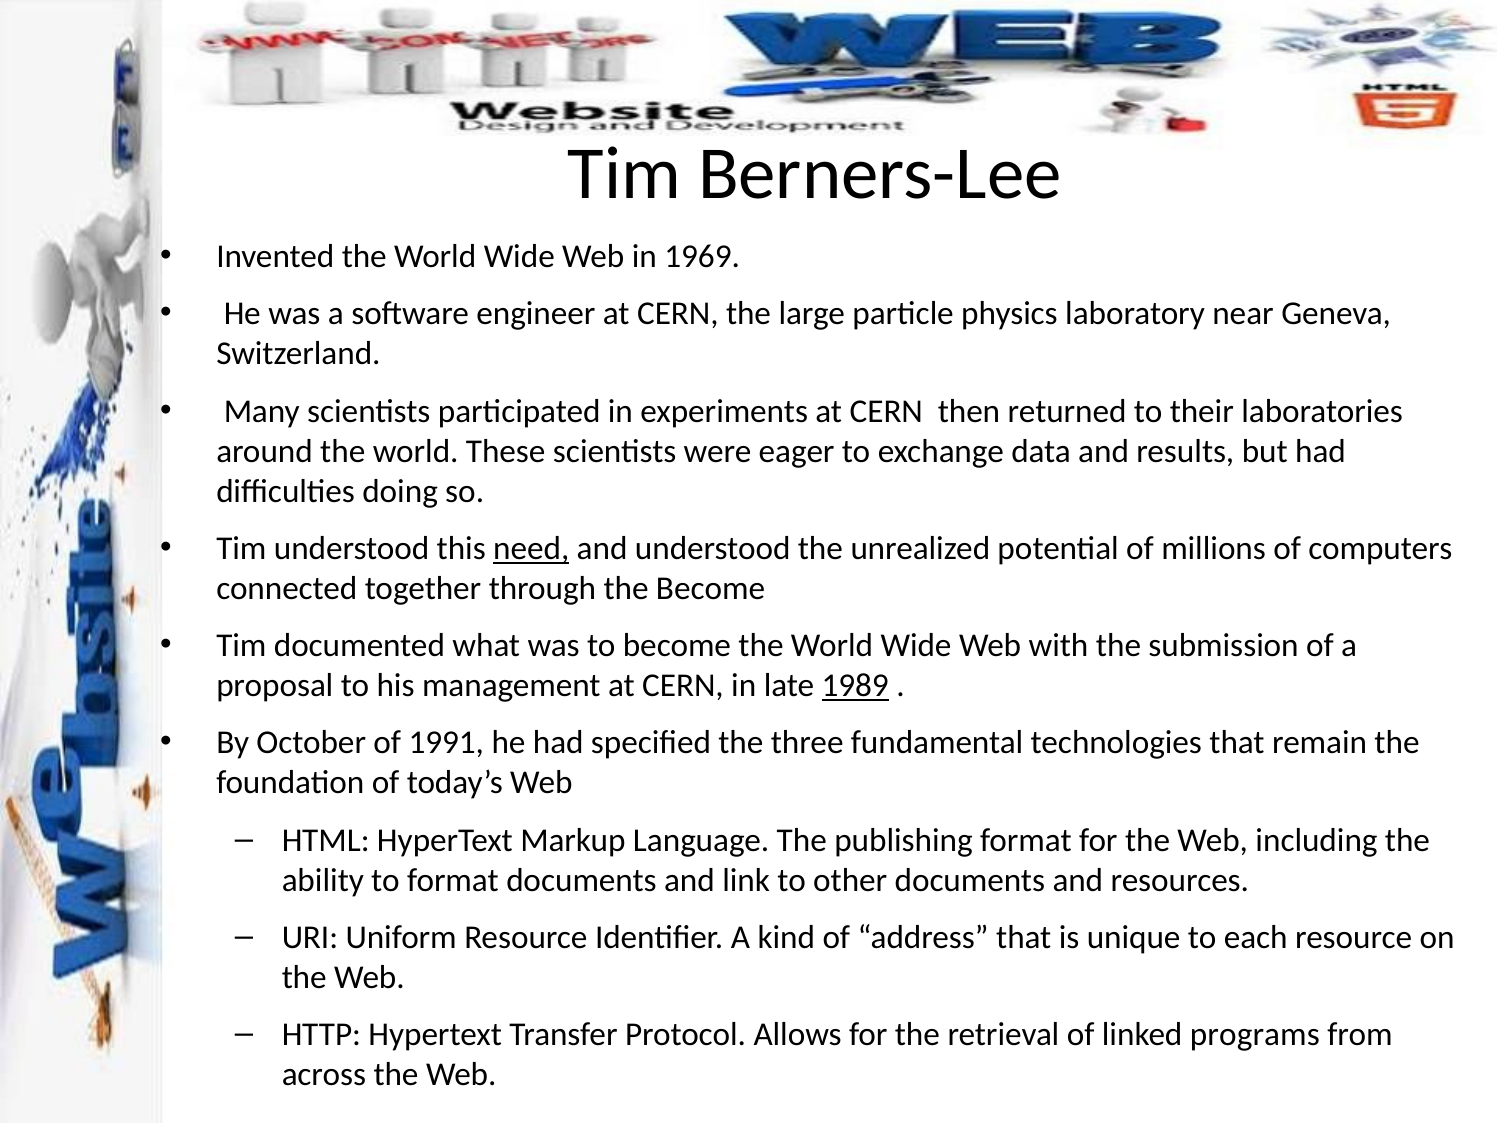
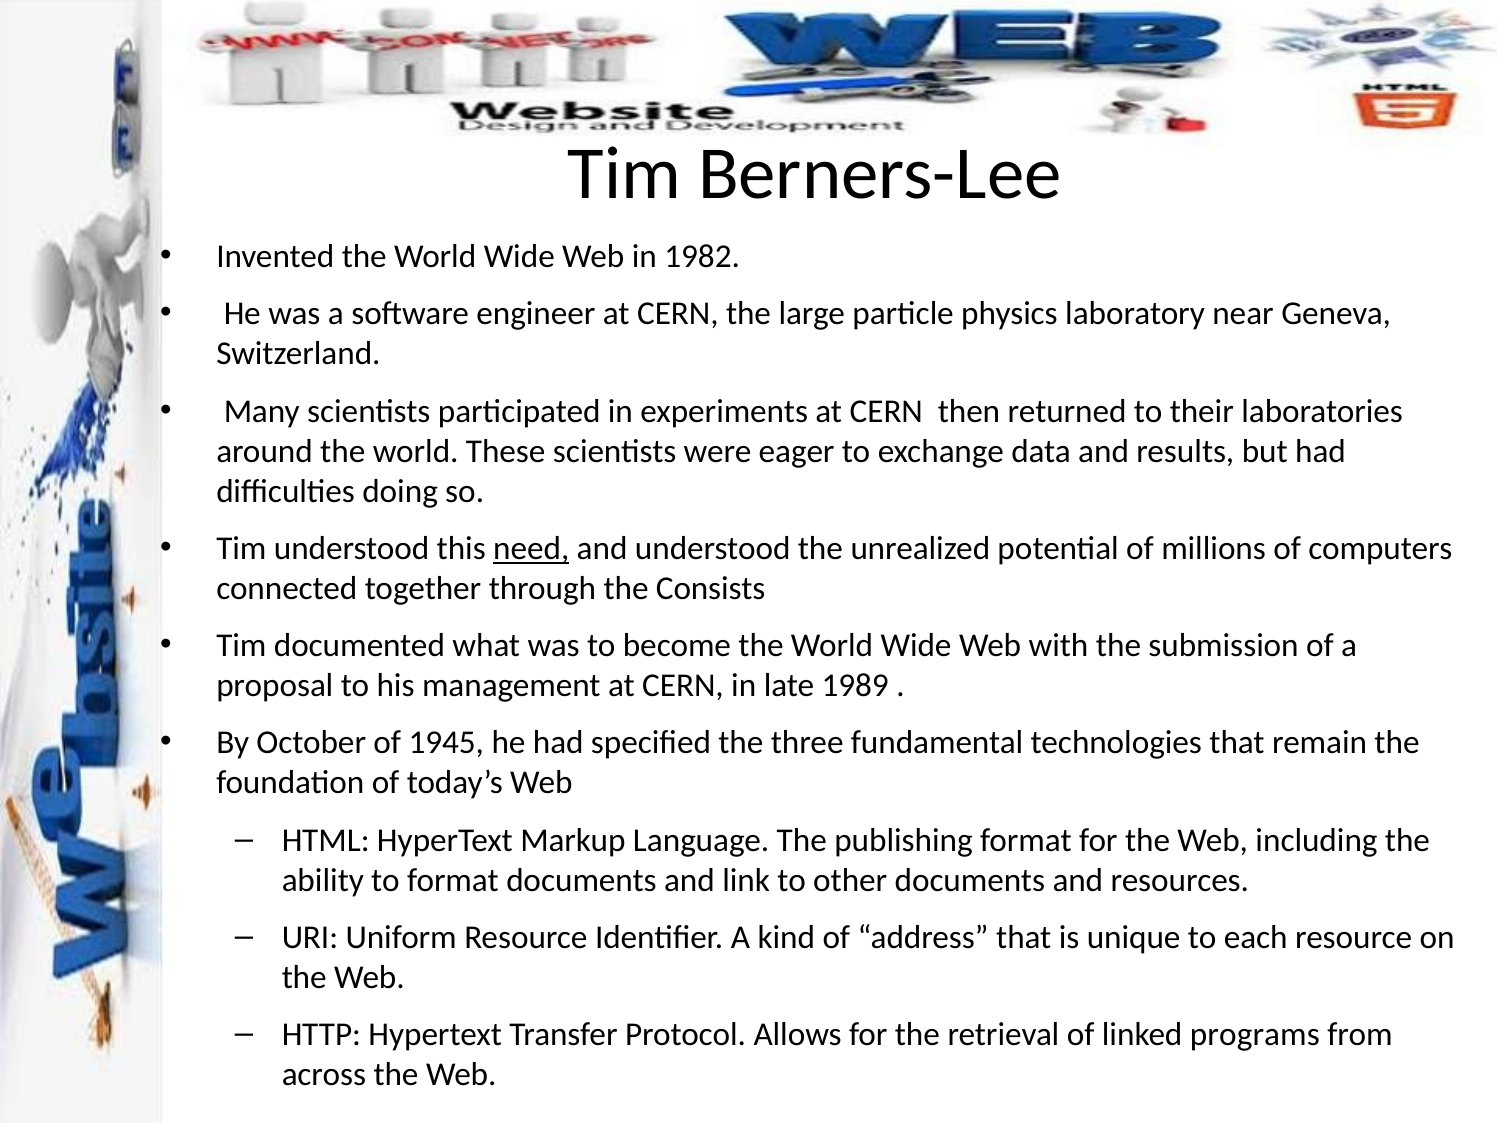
1969: 1969 -> 1982
the Become: Become -> Consists
1989 underline: present -> none
1991: 1991 -> 1945
